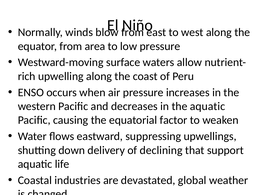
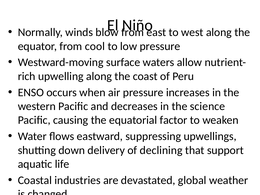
area: area -> cool
the aquatic: aquatic -> science
